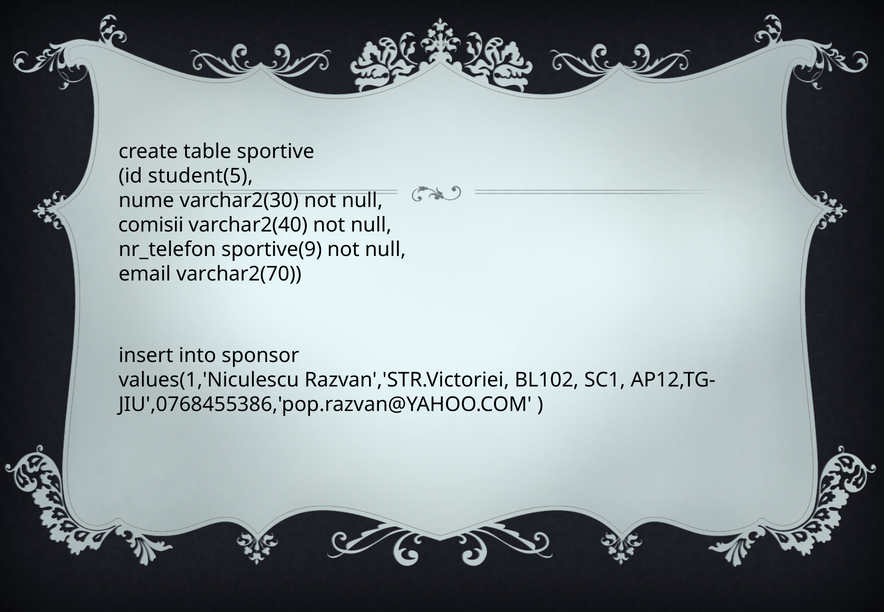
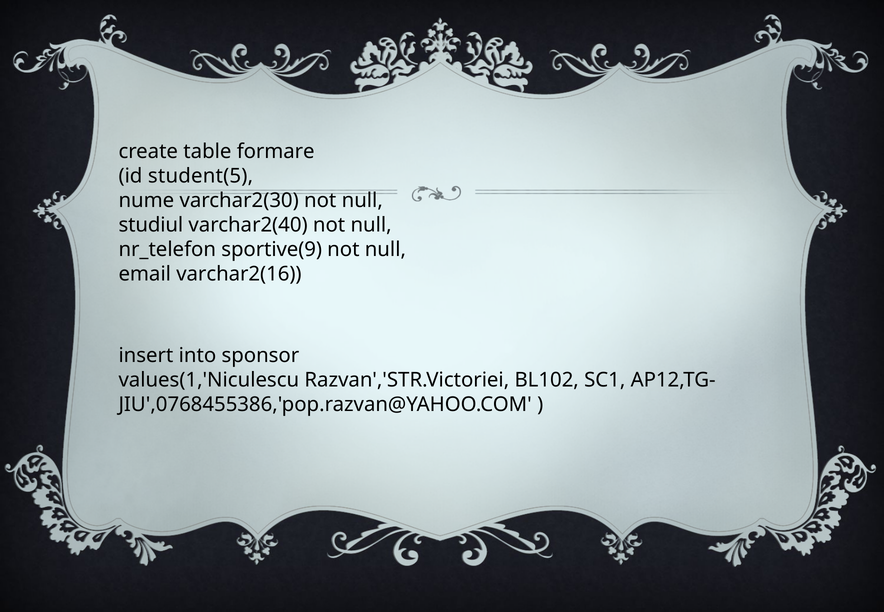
sportive: sportive -> formare
comisii: comisii -> studiul
varchar2(70: varchar2(70 -> varchar2(16
